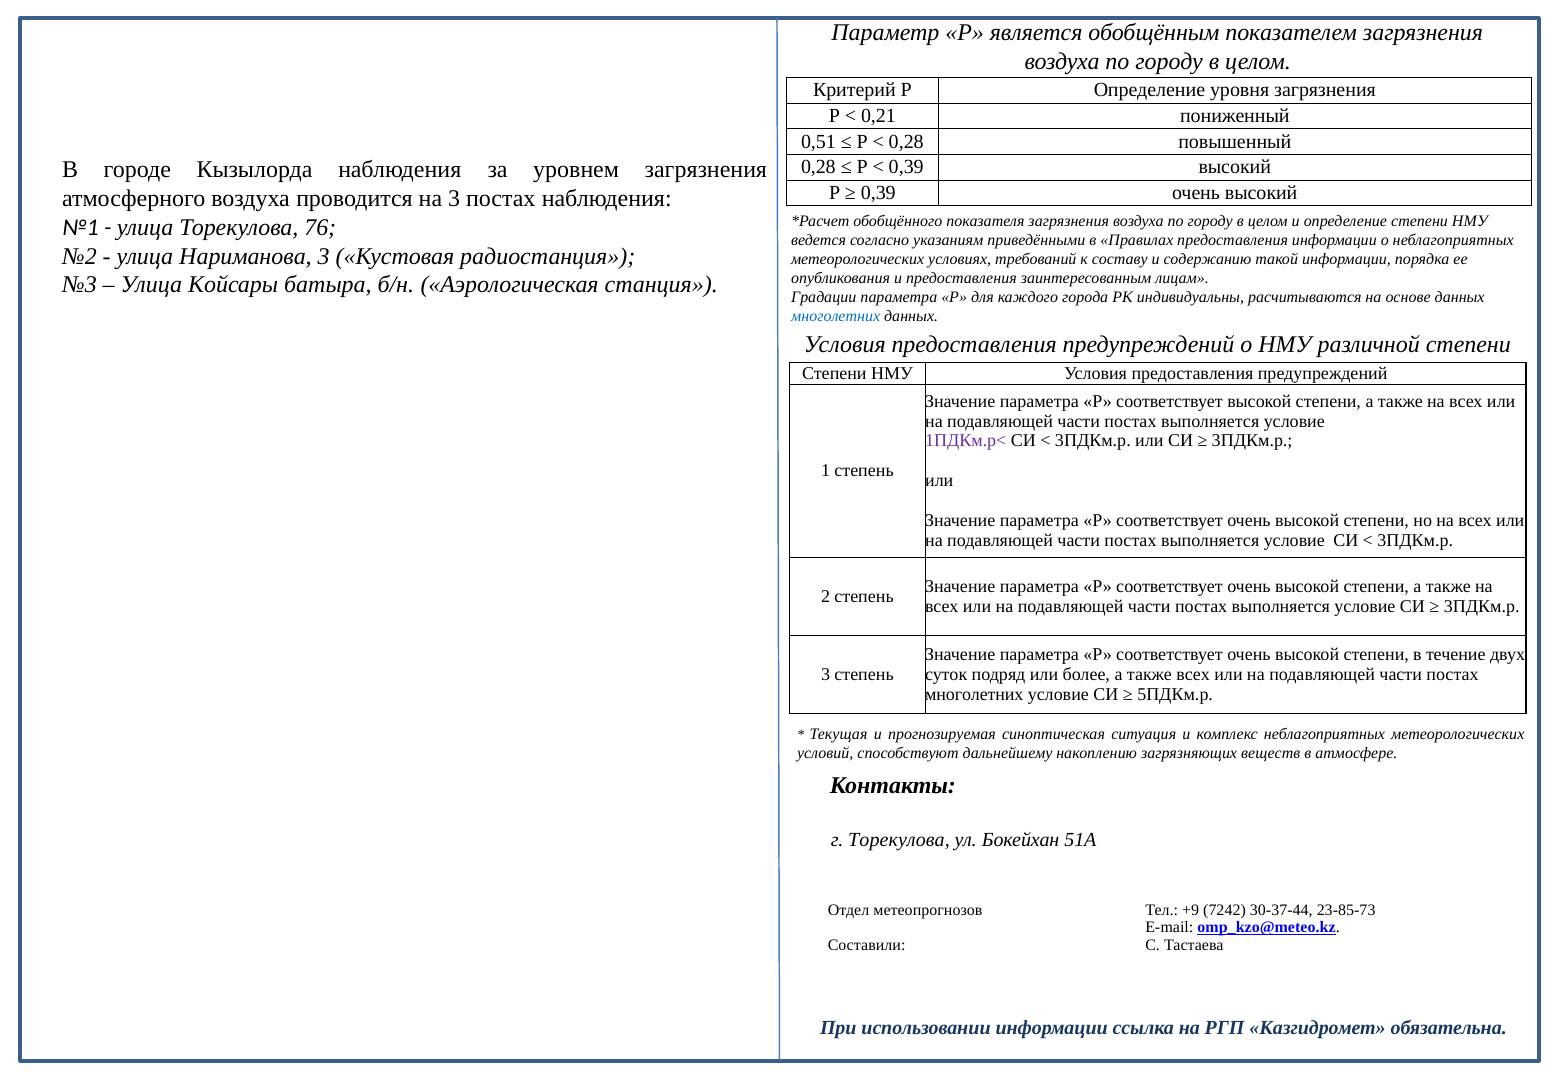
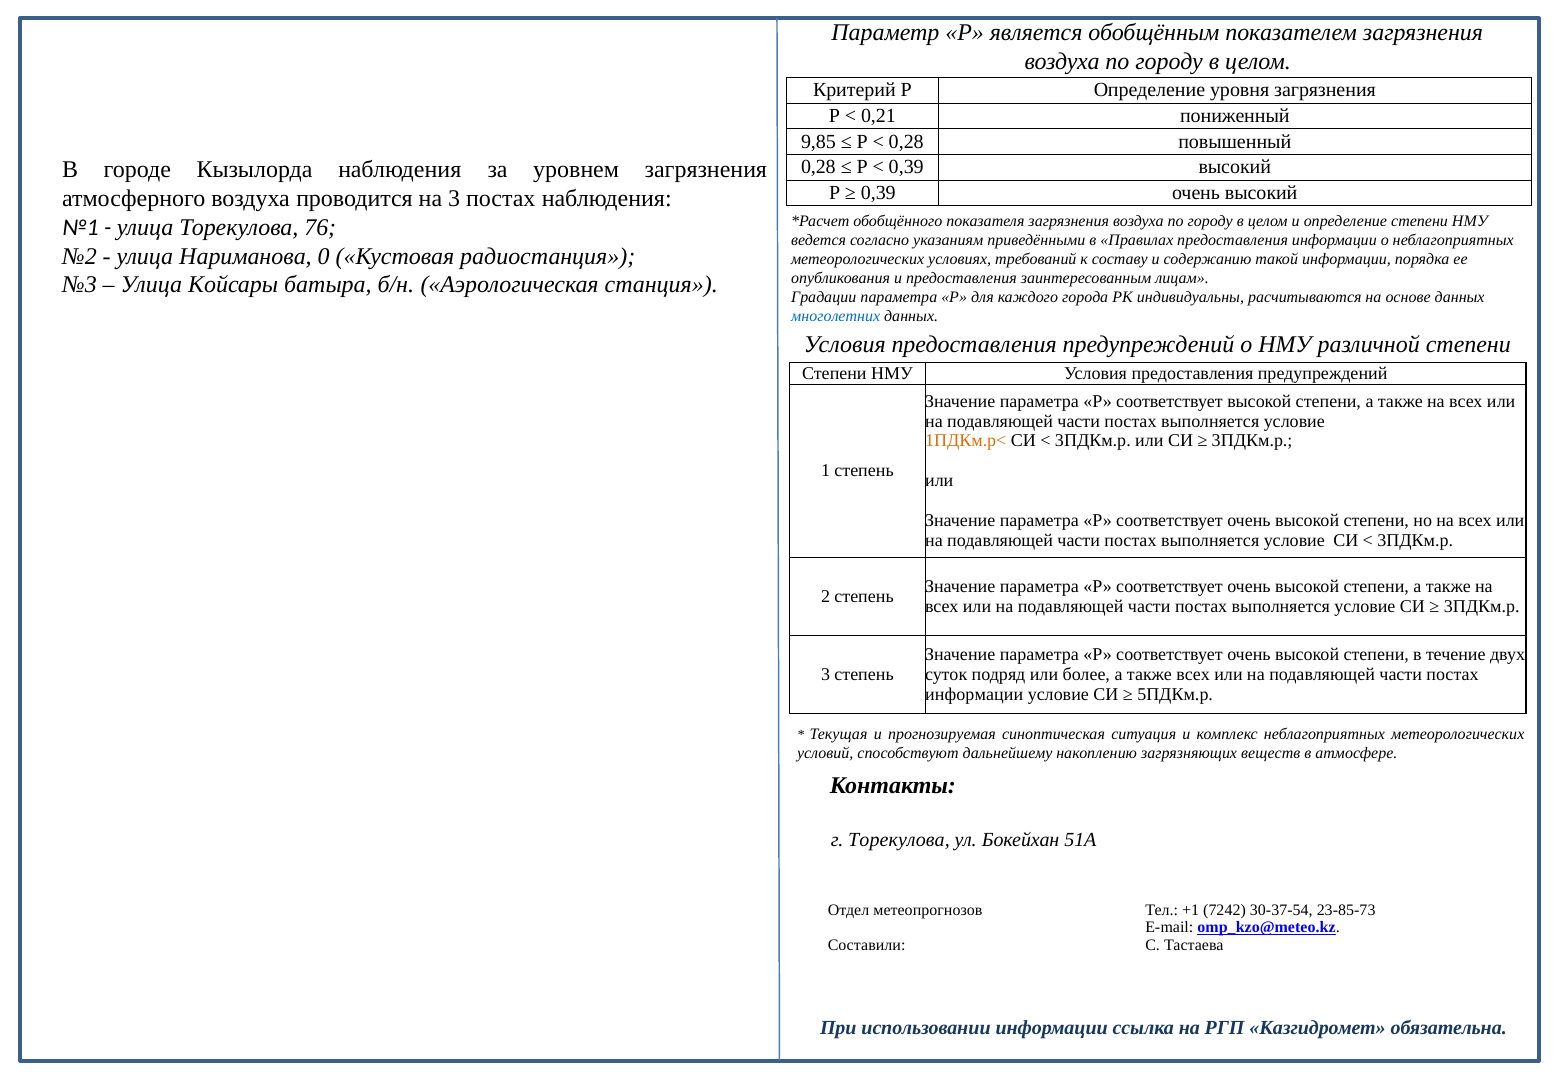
0,51: 0,51 -> 9,85
Нариманова 3: 3 -> 0
1ПДКм.р< colour: purple -> orange
многолетних at (974, 695): многолетних -> информации
+9: +9 -> +1
30-37-44: 30-37-44 -> 30-37-54
